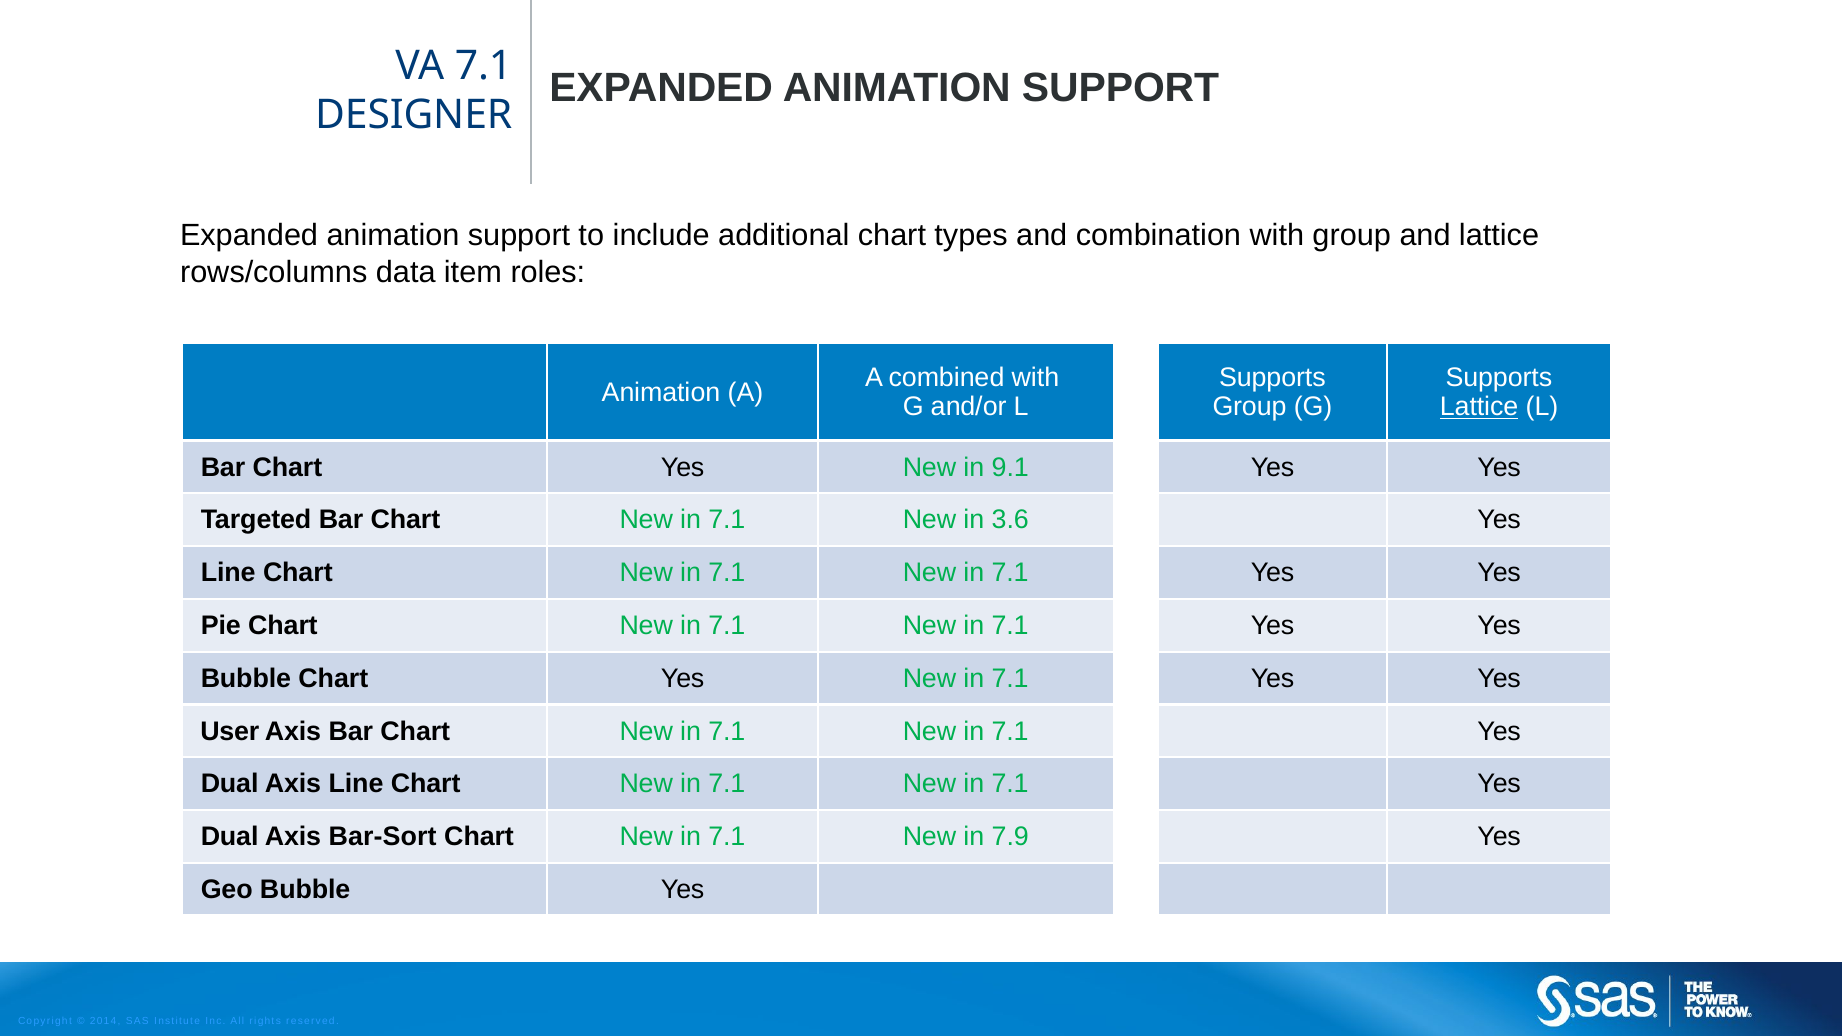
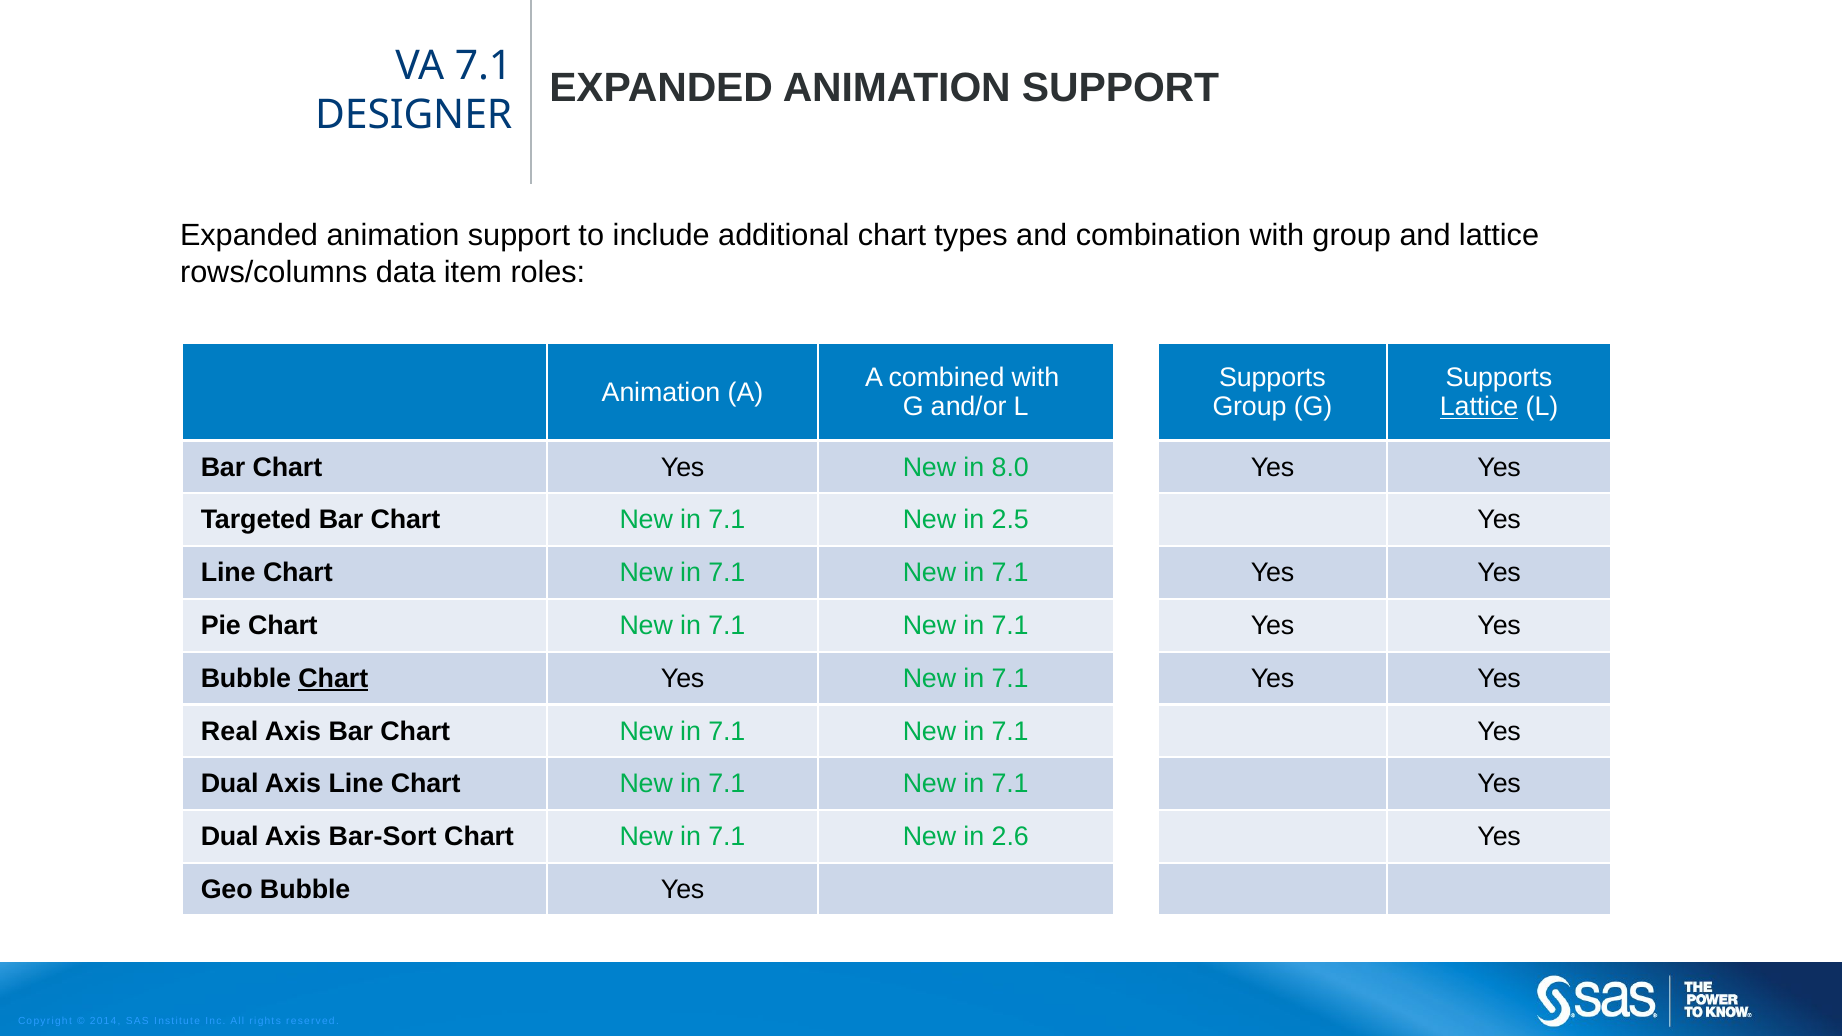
9.1: 9.1 -> 8.0
3.6: 3.6 -> 2.5
Chart at (333, 679) underline: none -> present
User: User -> Real
7.9: 7.9 -> 2.6
